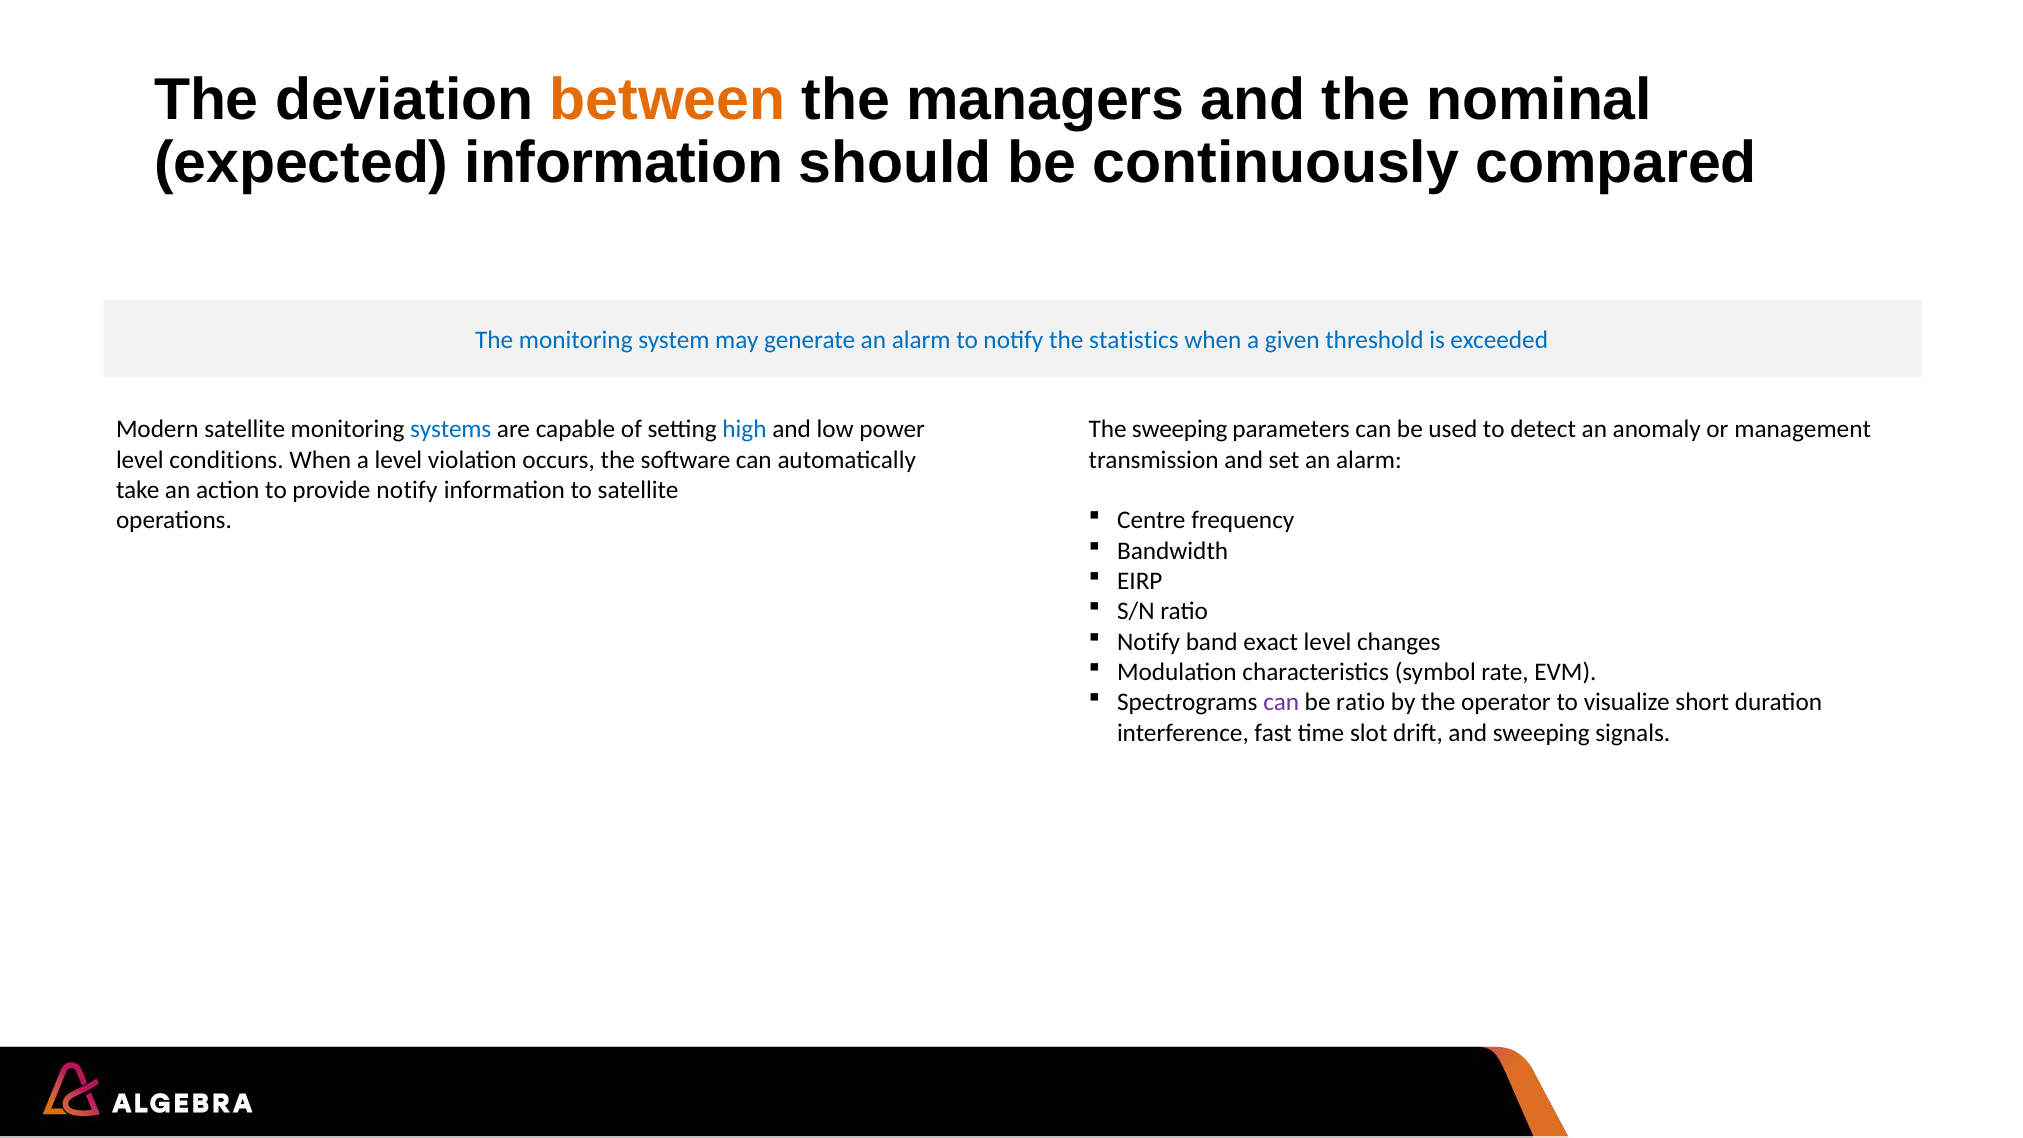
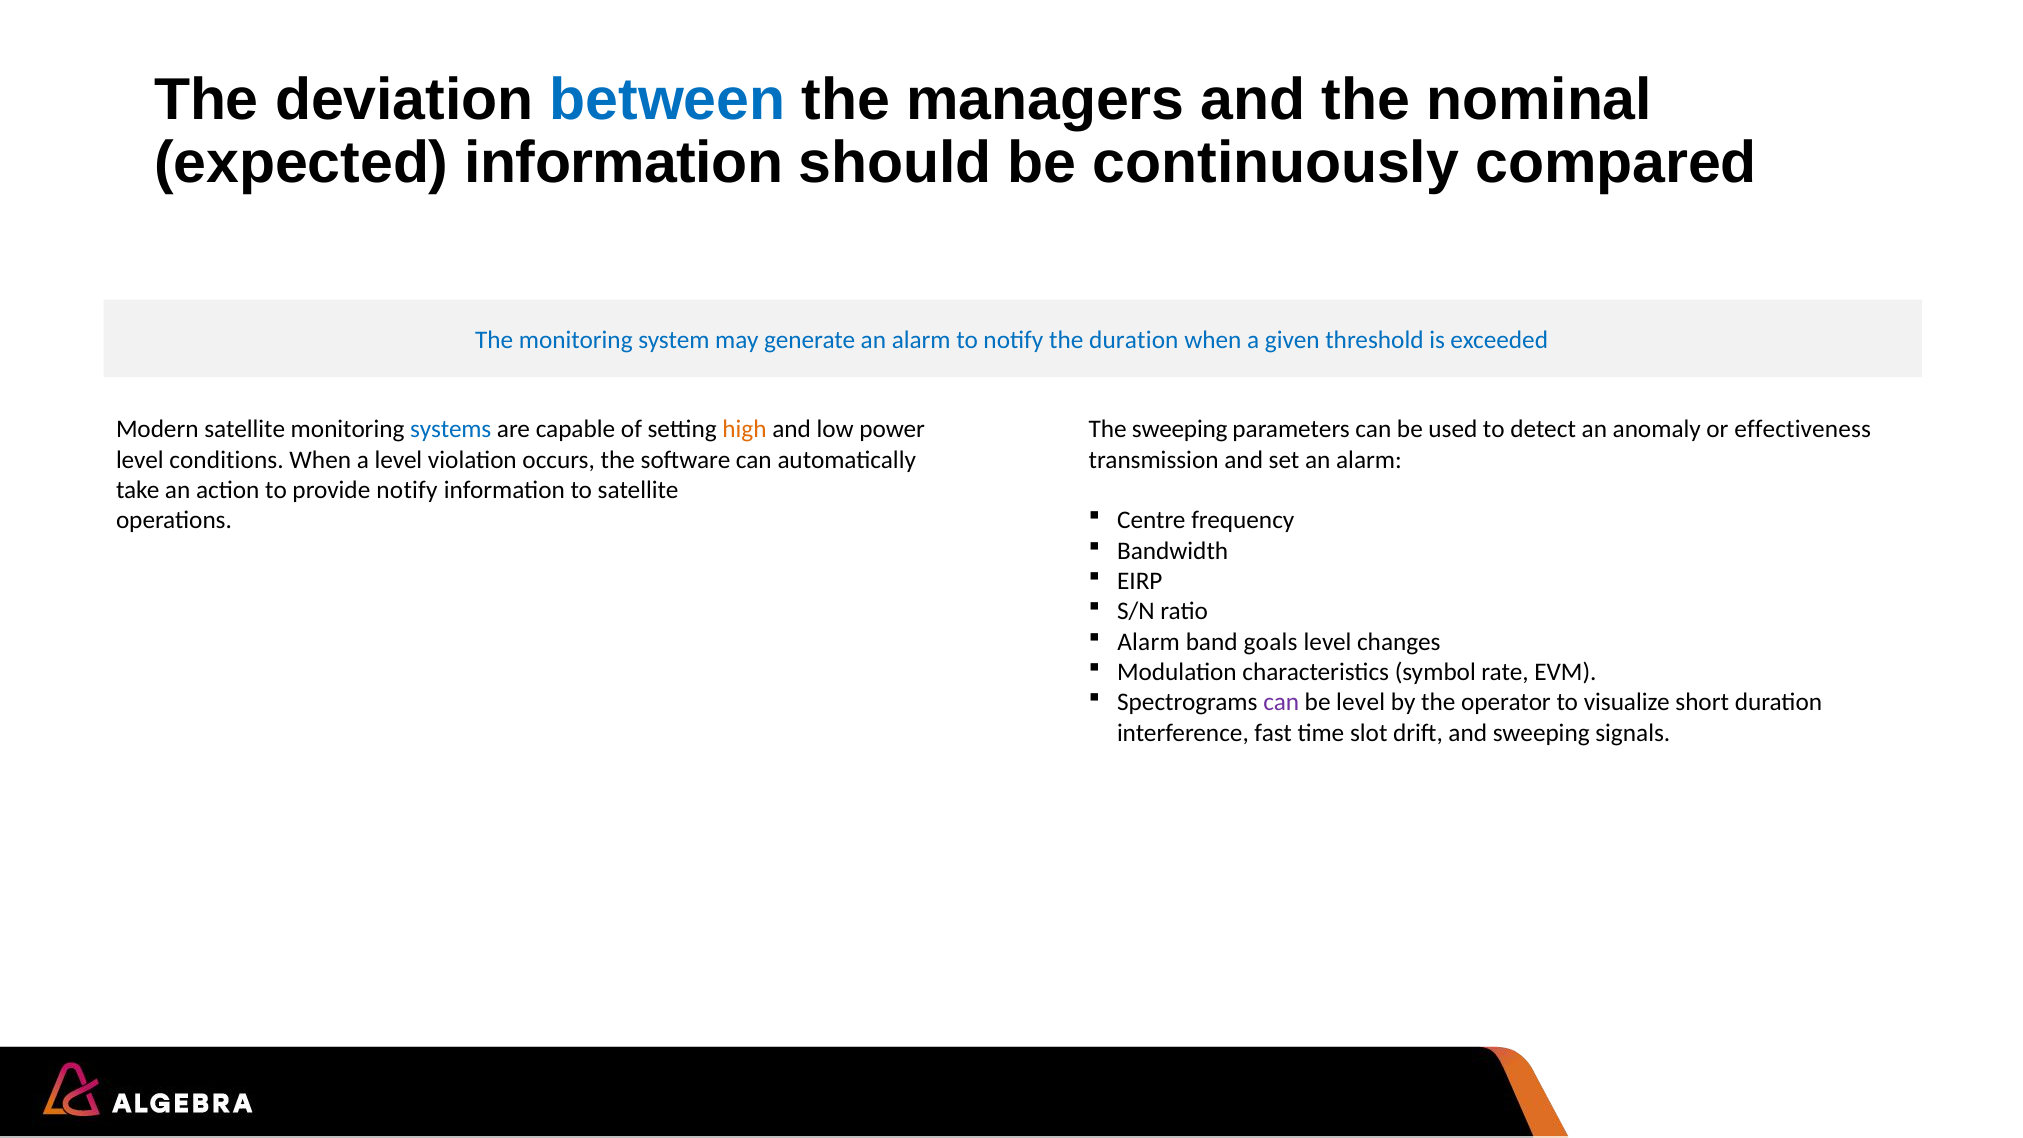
between colour: orange -> blue
the statistics: statistics -> duration
high colour: blue -> orange
management: management -> effectiveness
Notify at (1149, 642): Notify -> Alarm
exact: exact -> goals
be ratio: ratio -> level
